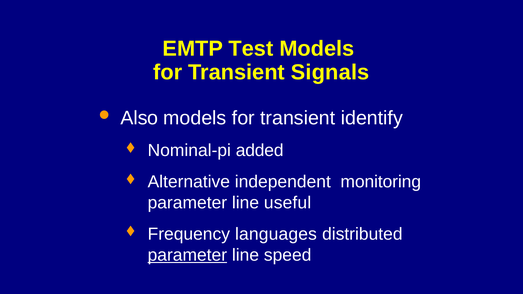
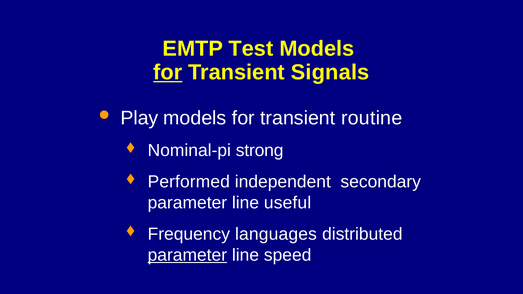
for at (168, 72) underline: none -> present
Also: Also -> Play
identify: identify -> routine
added: added -> strong
Alternative: Alternative -> Performed
monitoring: monitoring -> secondary
